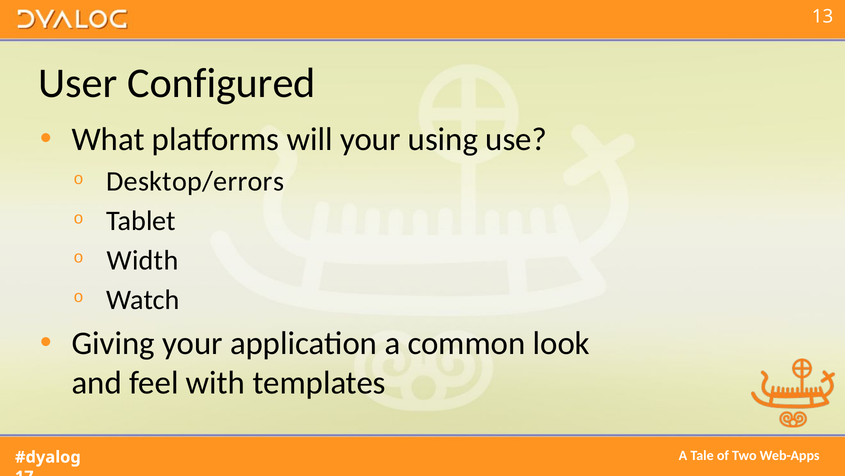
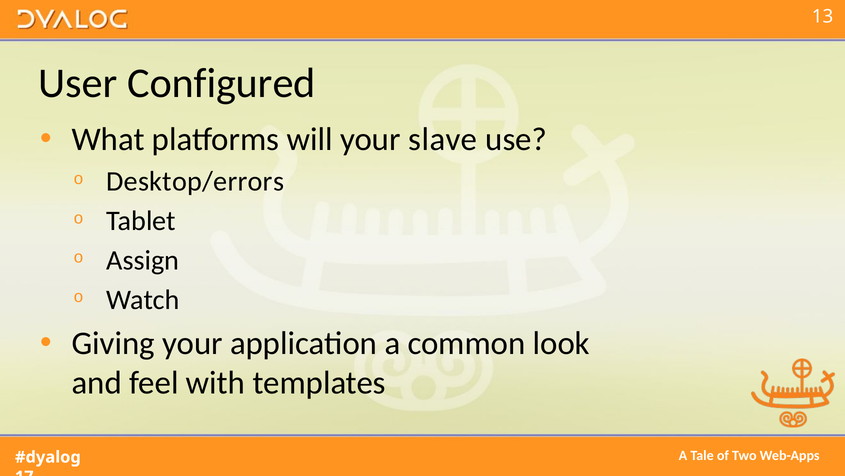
using: using -> slave
Width: Width -> Assign
